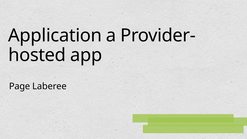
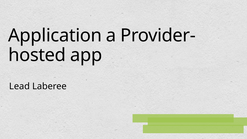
Page: Page -> Lead
